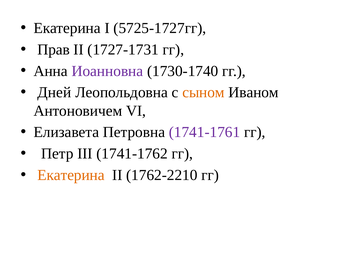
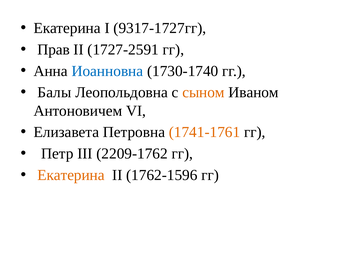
5725-1727гг: 5725-1727гг -> 9317-1727гг
1727-1731: 1727-1731 -> 1727-2591
Иоанновна colour: purple -> blue
Дней: Дней -> Балы
1741-1761 colour: purple -> orange
1741-1762: 1741-1762 -> 2209-1762
1762-2210: 1762-2210 -> 1762-1596
